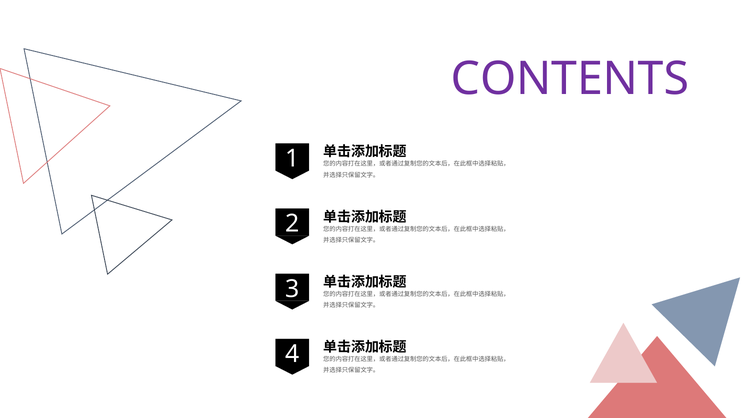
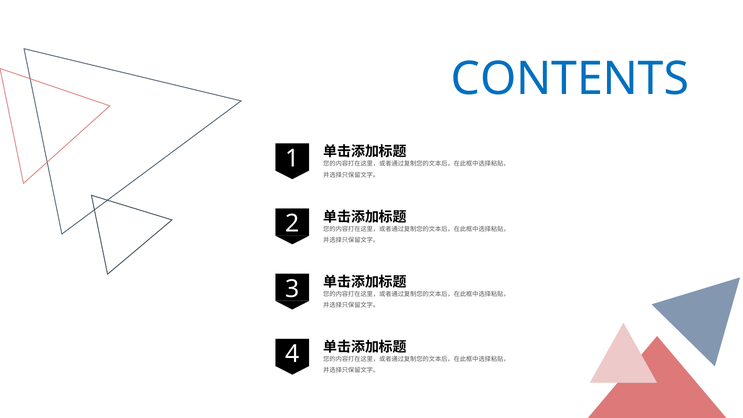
CONTENTS colour: purple -> blue
